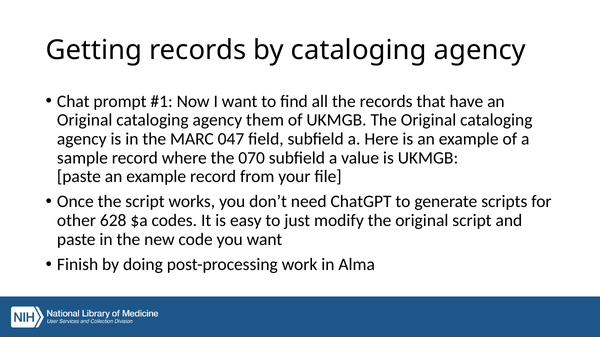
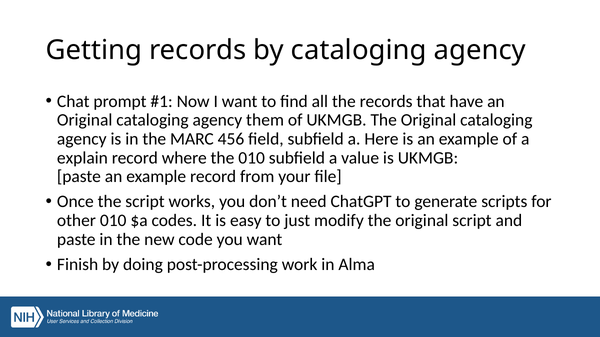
047: 047 -> 456
sample: sample -> explain
the 070: 070 -> 010
other 628: 628 -> 010
